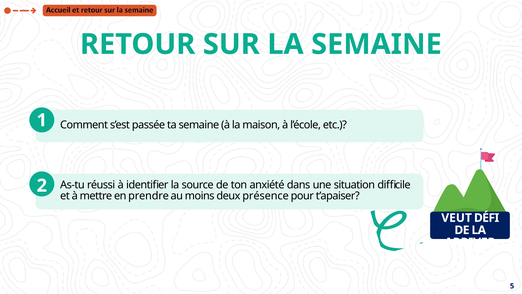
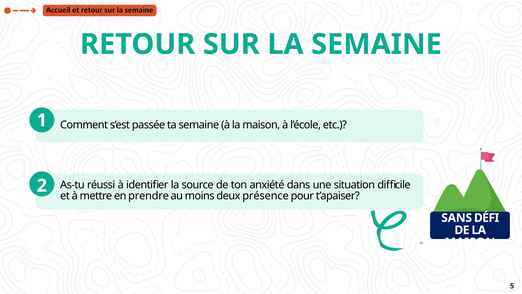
VEUT: VEUT -> SANS
ARRIVER at (470, 242): ARRIVER -> MAISON
